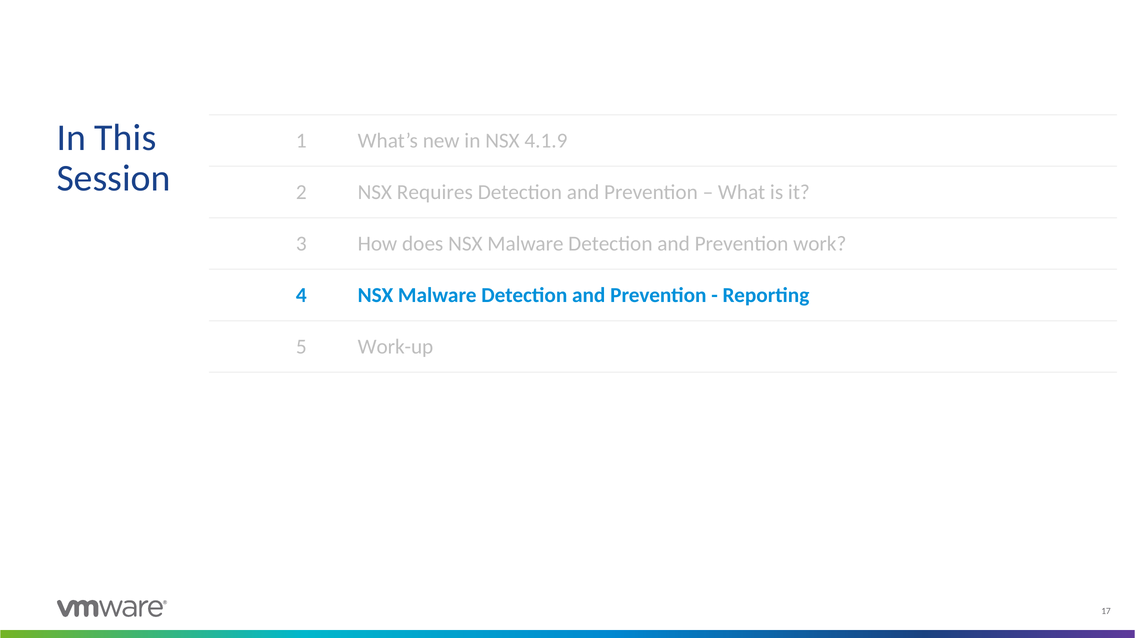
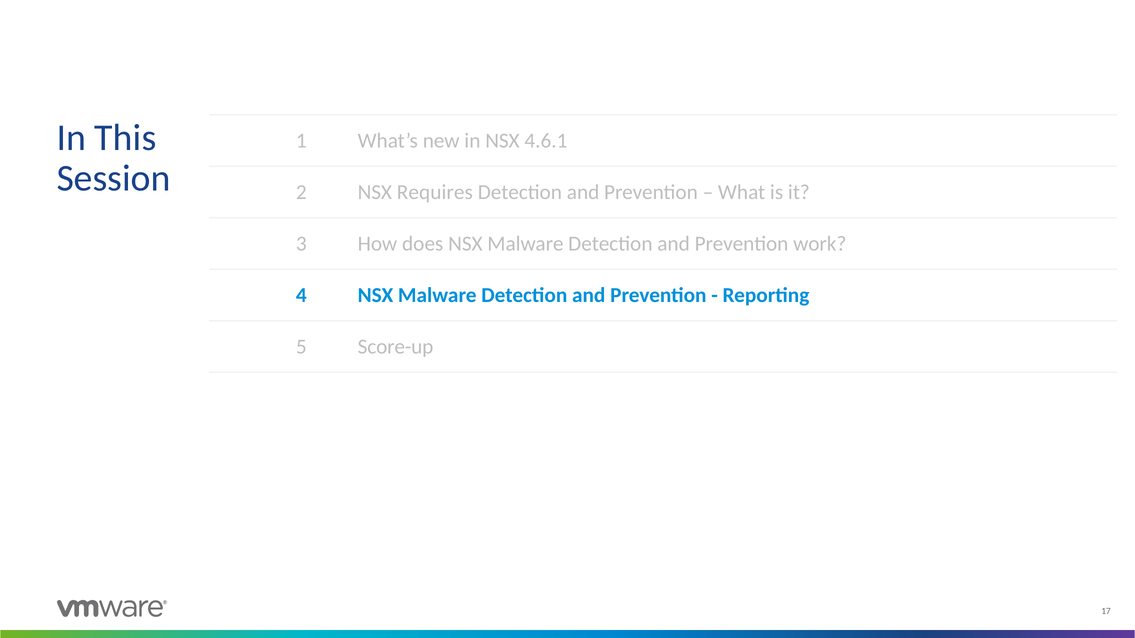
4.1.9: 4.1.9 -> 4.6.1
Work-up: Work-up -> Score-up
